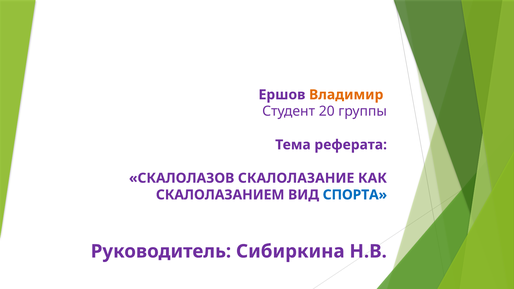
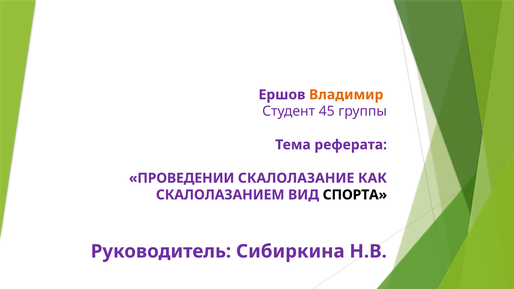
20: 20 -> 45
СКАЛОЛАЗОВ: СКАЛОЛАЗОВ -> ПРОВЕДЕНИИ
СПОРТА colour: blue -> black
